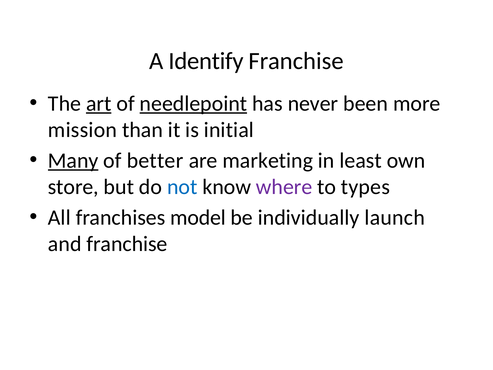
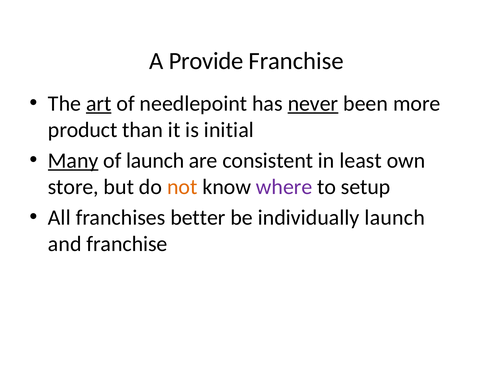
Identify: Identify -> Provide
needlepoint underline: present -> none
never underline: none -> present
mission: mission -> product
of better: better -> launch
marketing: marketing -> consistent
not colour: blue -> orange
types: types -> setup
model: model -> better
